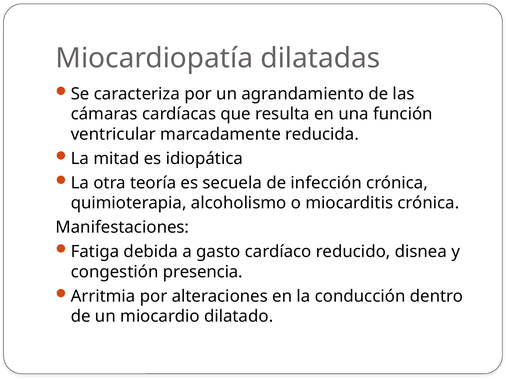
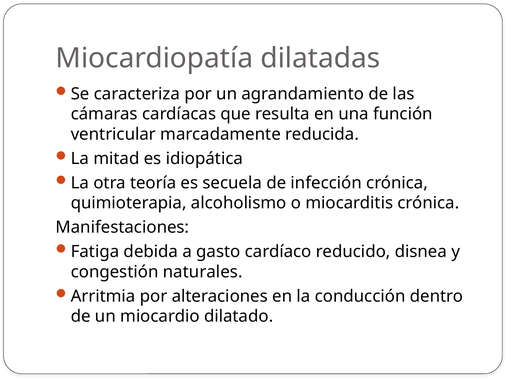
presencia: presencia -> naturales
